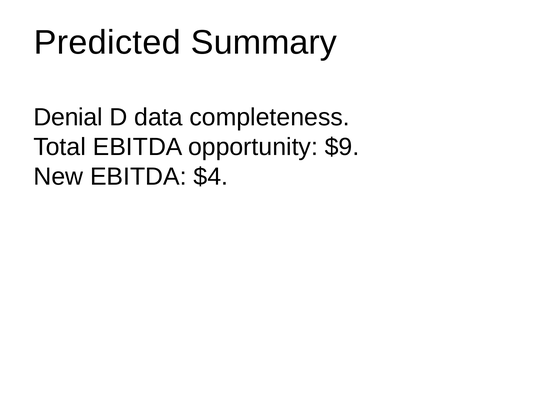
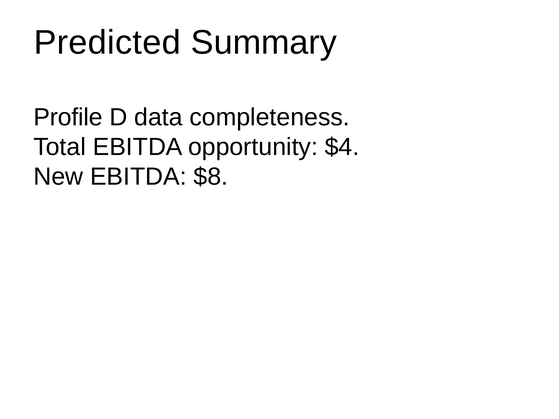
Denial: Denial -> Profile
$9: $9 -> $4
$4: $4 -> $8
